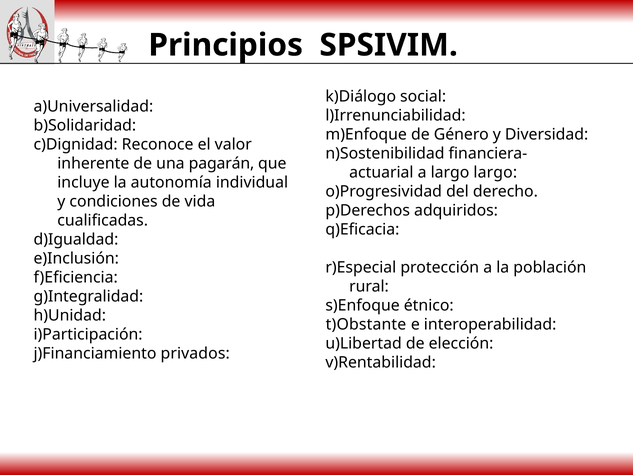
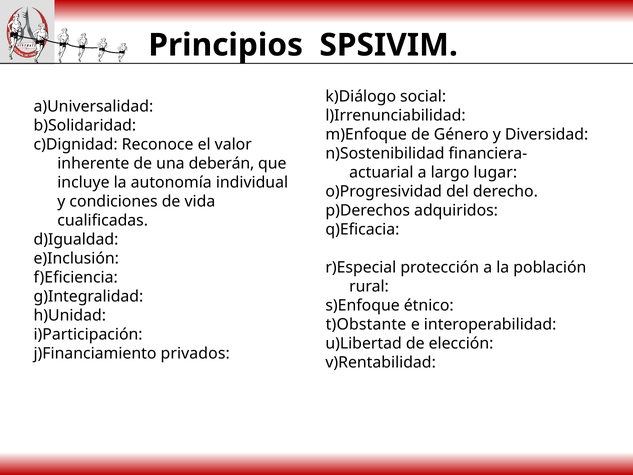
pagarán: pagarán -> deberán
largo largo: largo -> lugar
